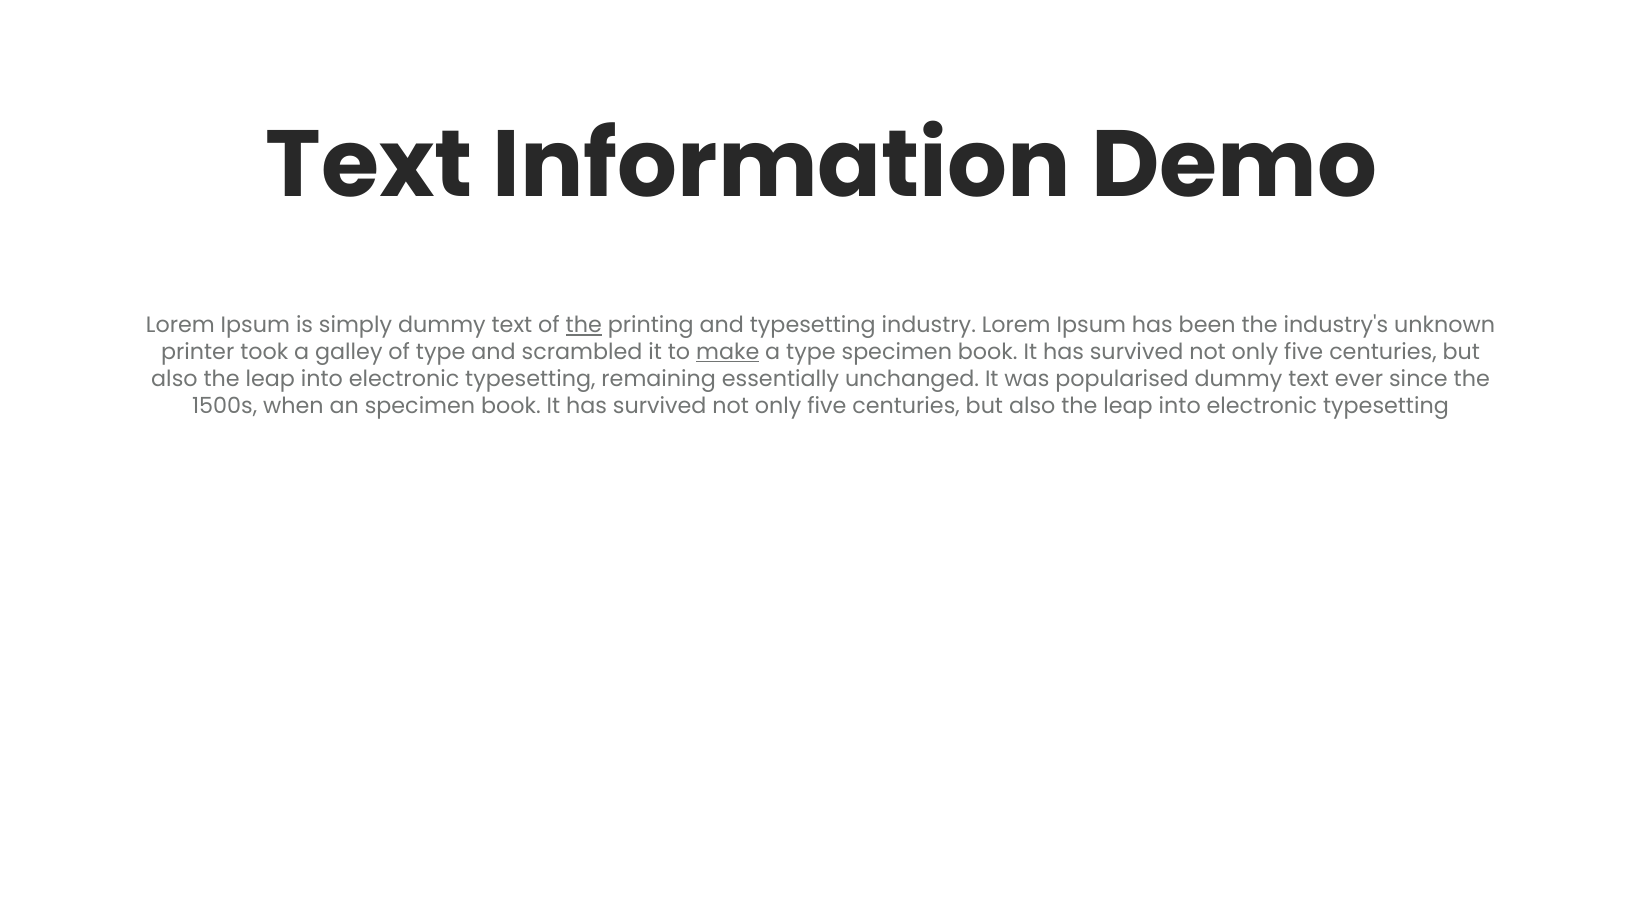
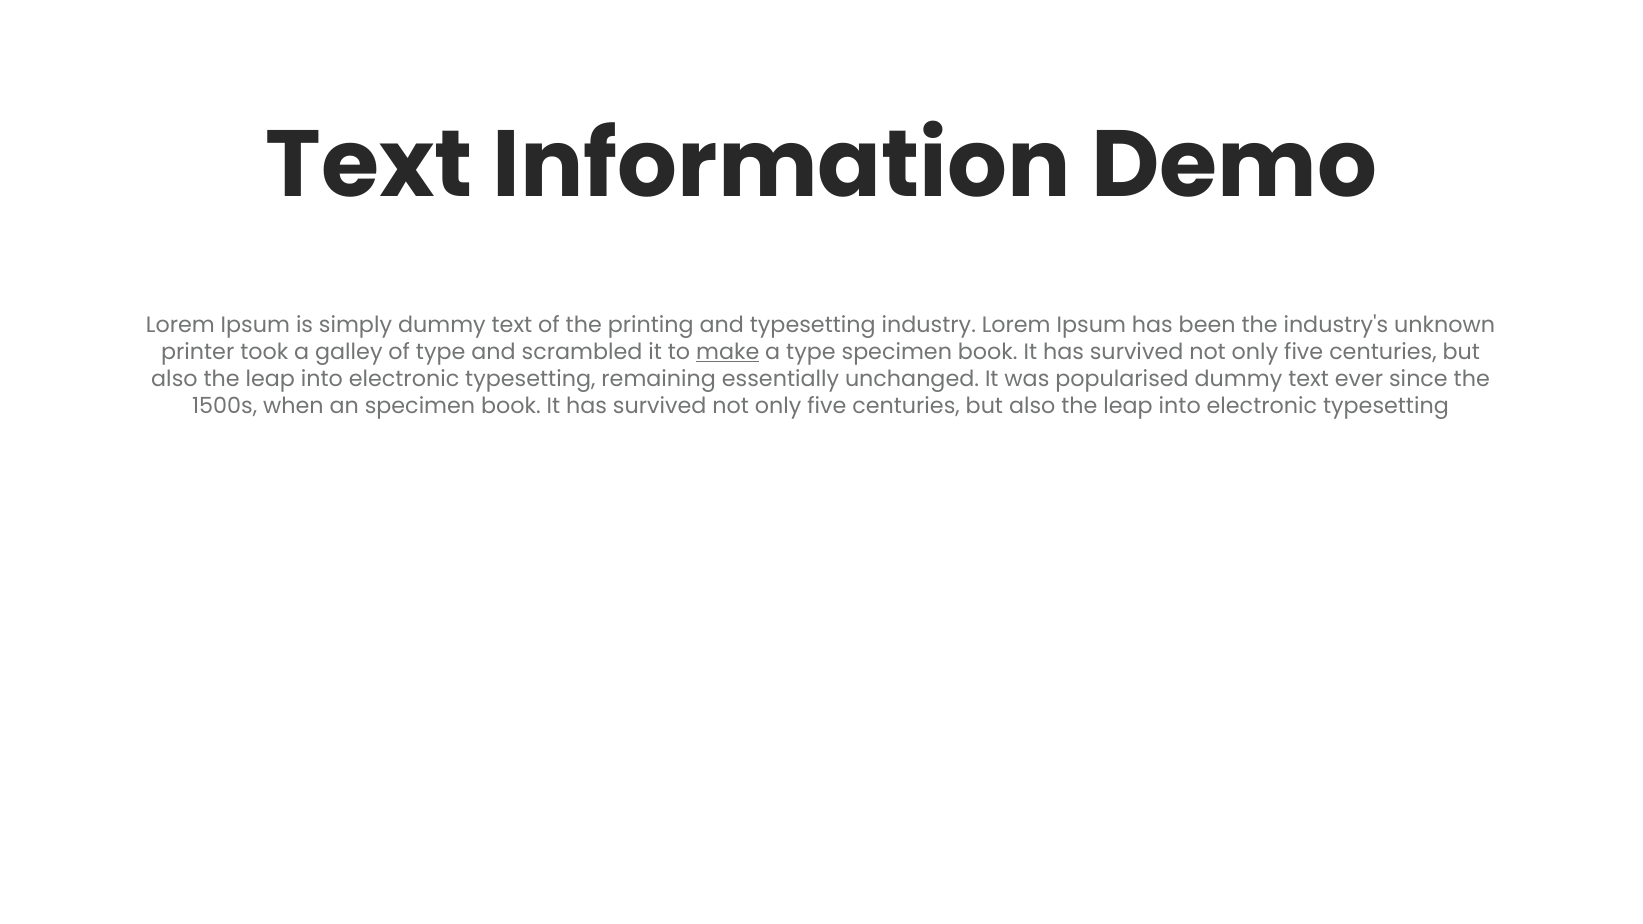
the at (584, 326) underline: present -> none
